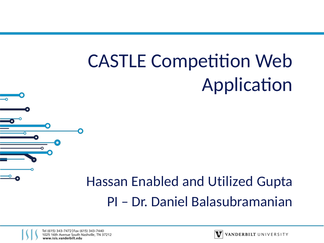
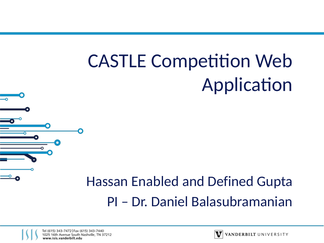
Utilized: Utilized -> Defined
